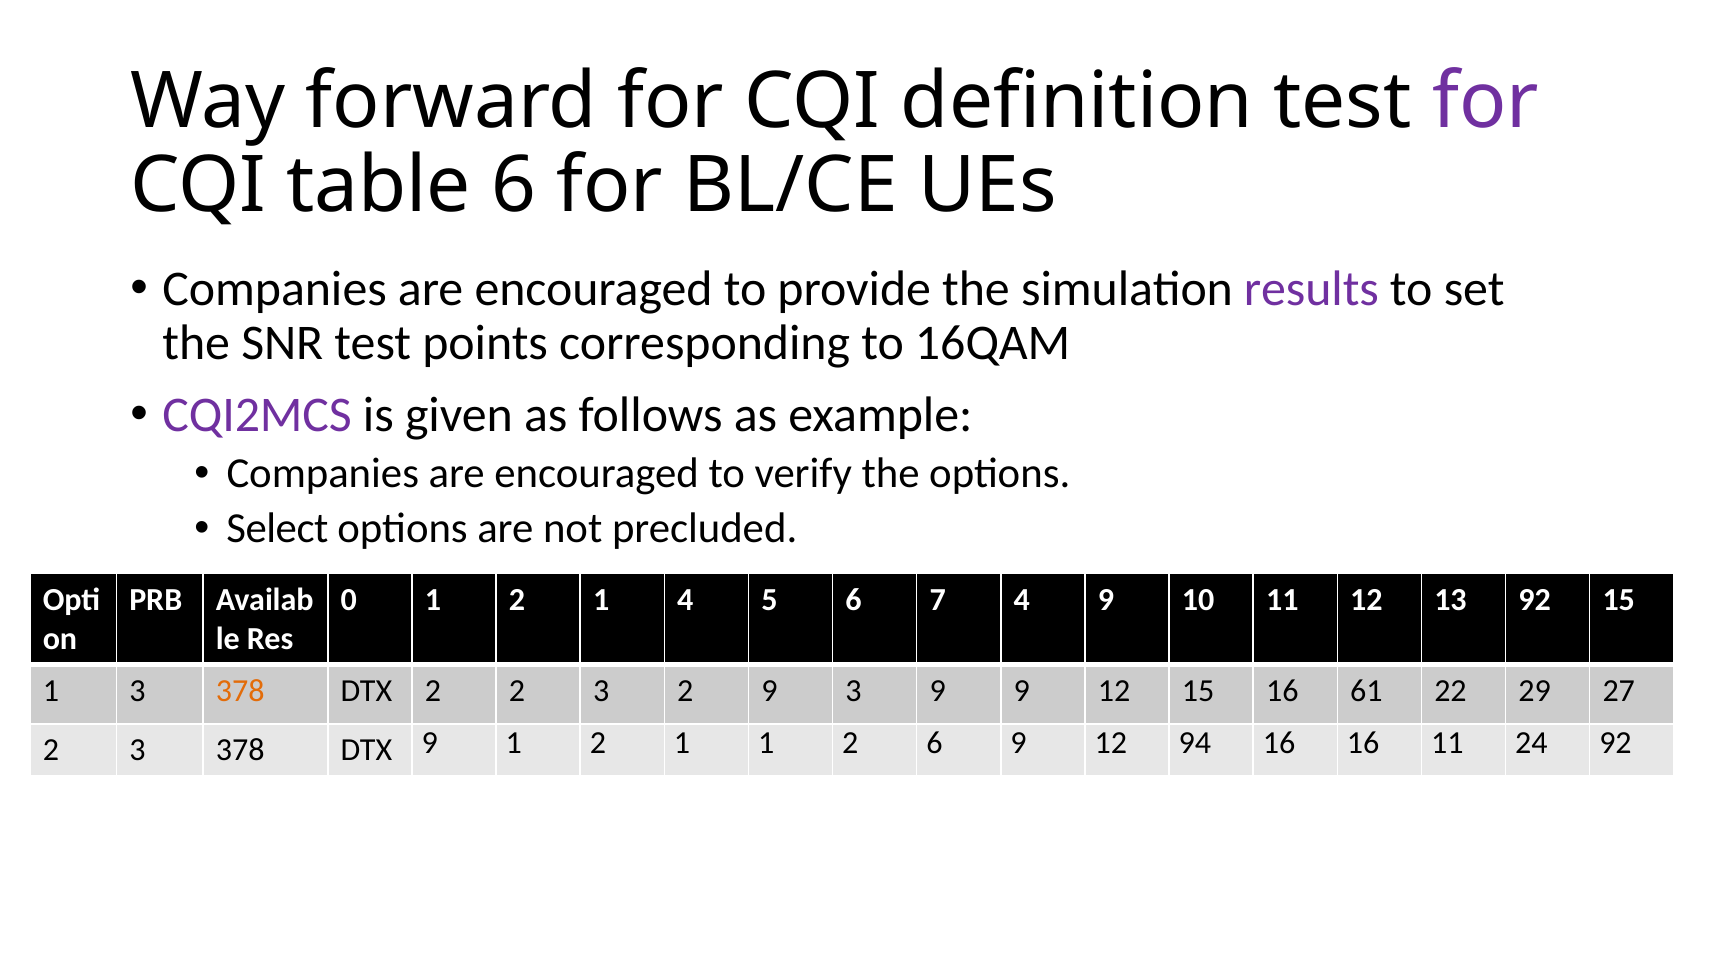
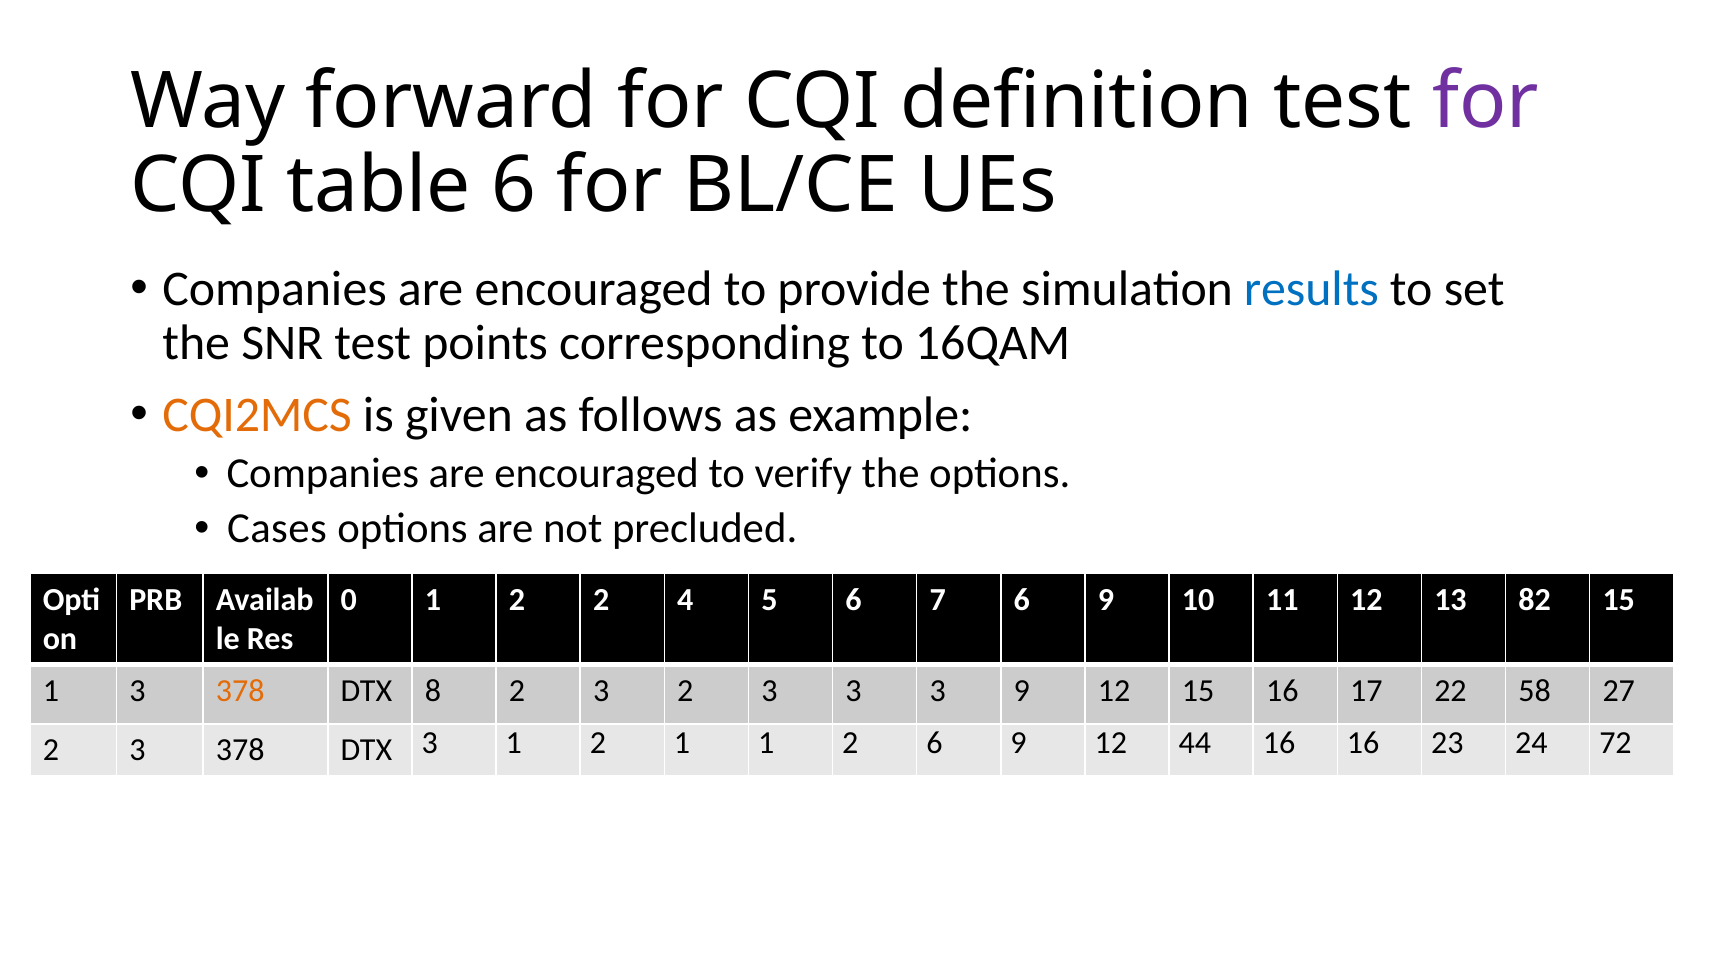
results colour: purple -> blue
CQI2MCS colour: purple -> orange
Select: Select -> Cases
0 1 2 1: 1 -> 2
7 4: 4 -> 6
13 92: 92 -> 82
DTX 2: 2 -> 8
3 2 9: 9 -> 3
9 at (938, 690): 9 -> 3
61: 61 -> 17
29: 29 -> 58
DTX 9: 9 -> 3
94: 94 -> 44
16 11: 11 -> 23
24 92: 92 -> 72
